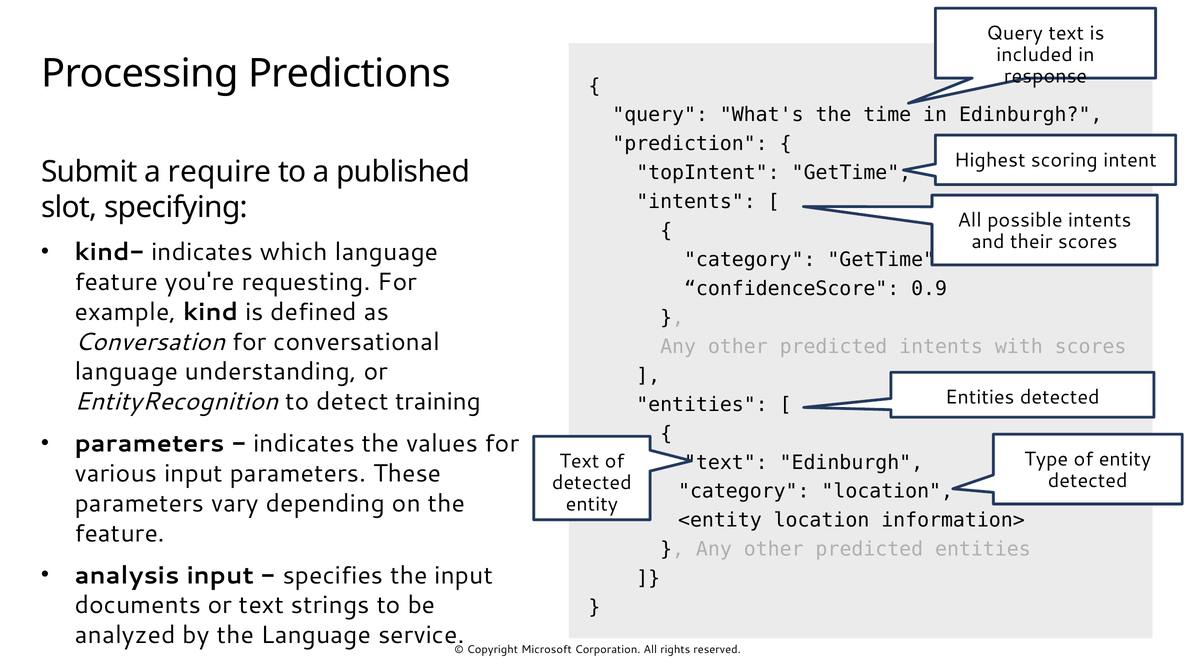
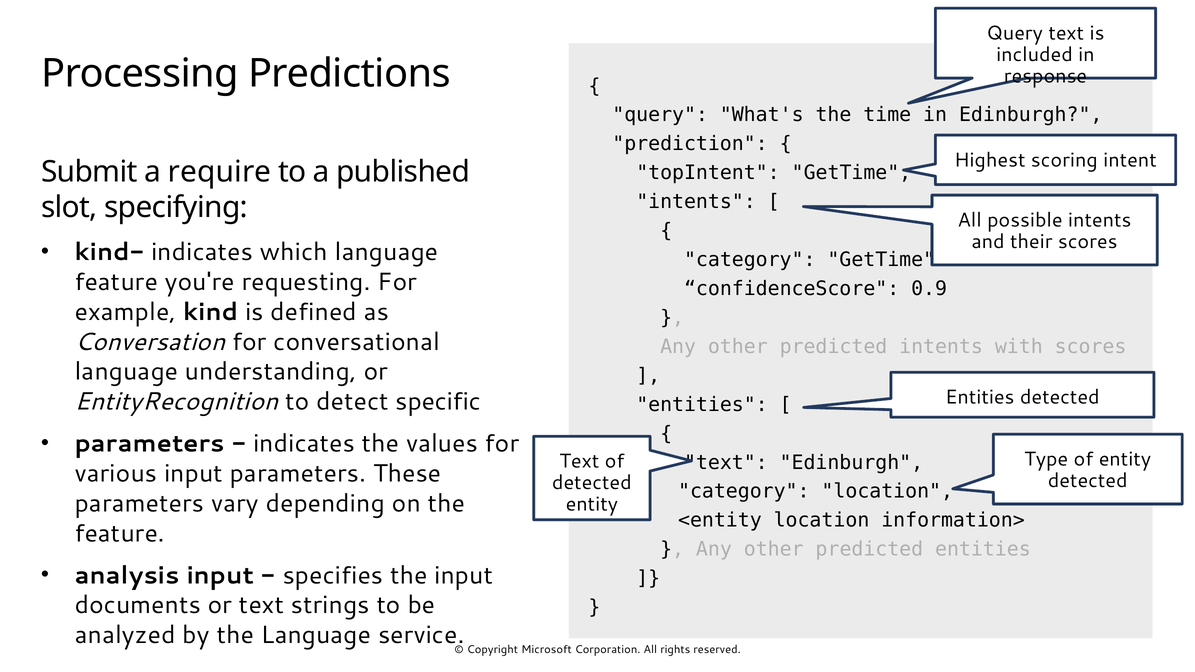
training: training -> specific
